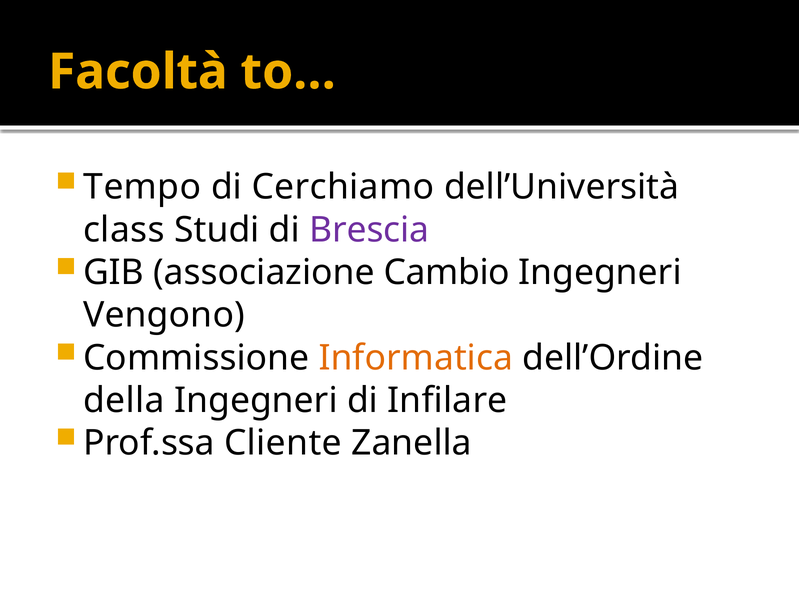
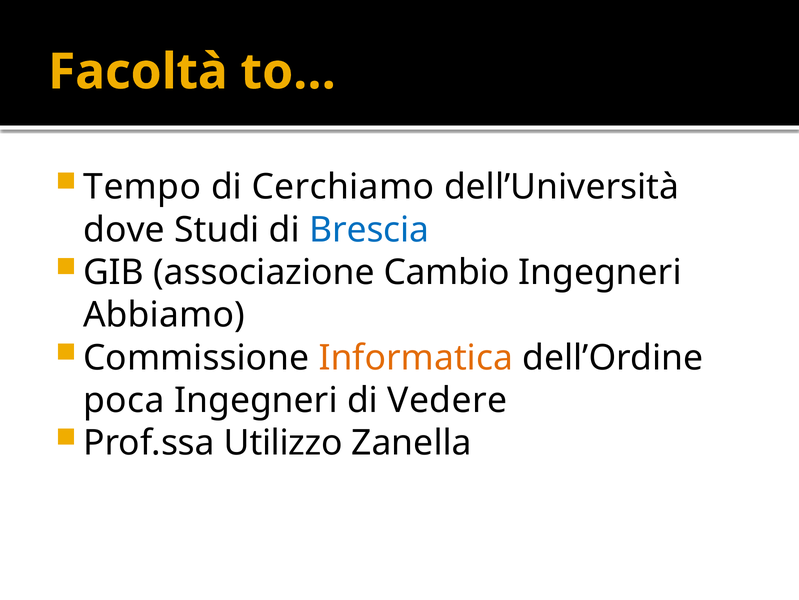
class: class -> dove
Brescia colour: purple -> blue
Vengono: Vengono -> Abbiamo
della: della -> poca
Infilare: Infilare -> Vedere
Cliente: Cliente -> Utilizzo
